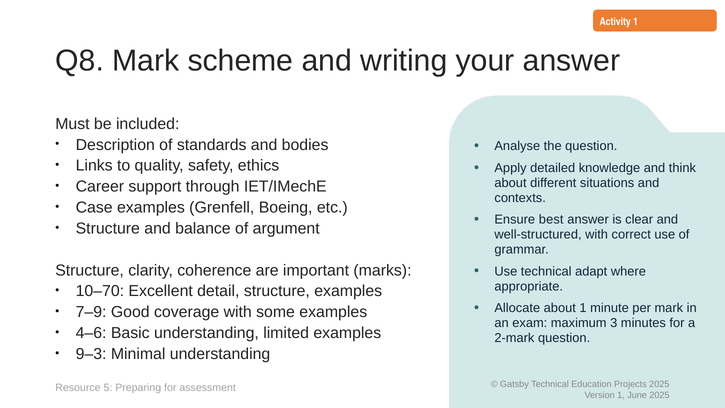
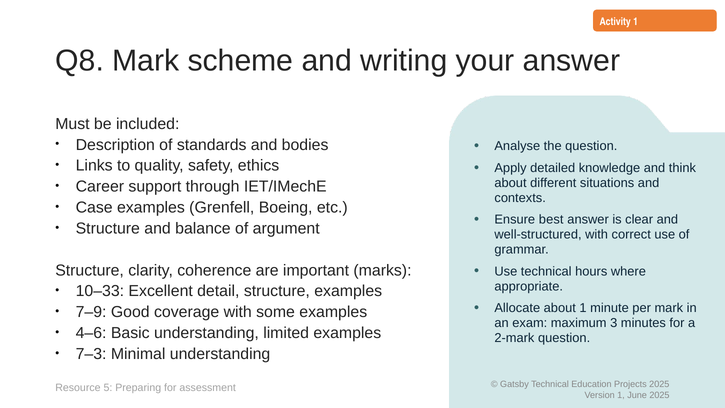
adapt: adapt -> hours
10–70: 10–70 -> 10–33
9–3: 9–3 -> 7–3
